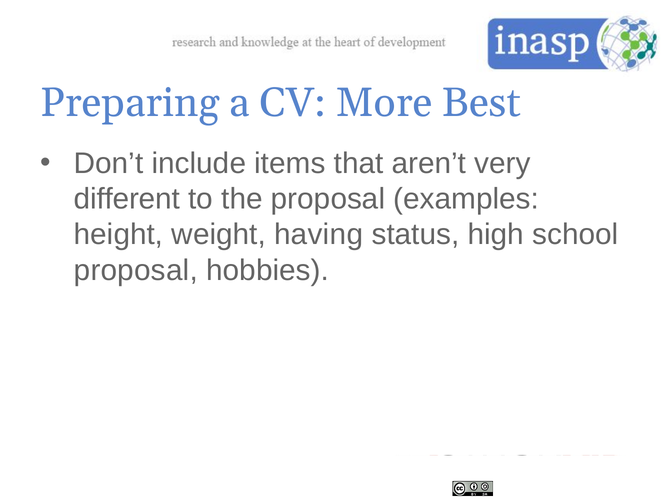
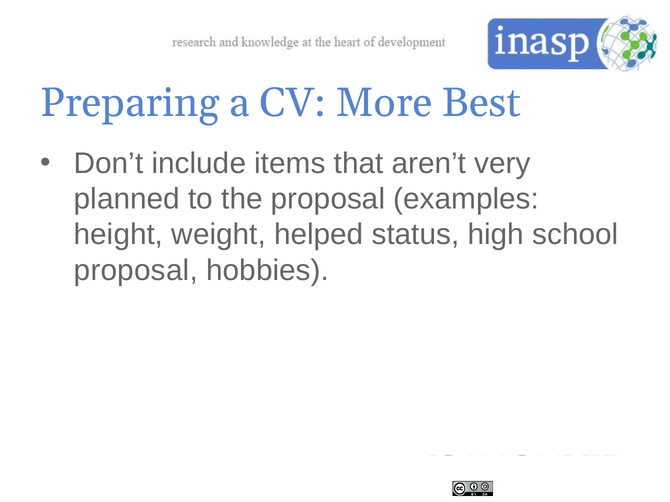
different: different -> planned
having: having -> helped
